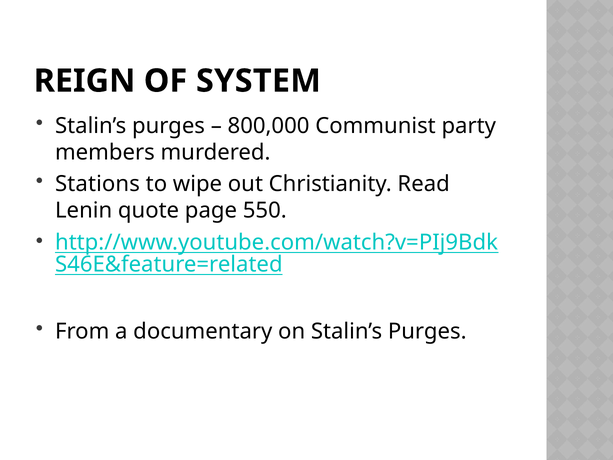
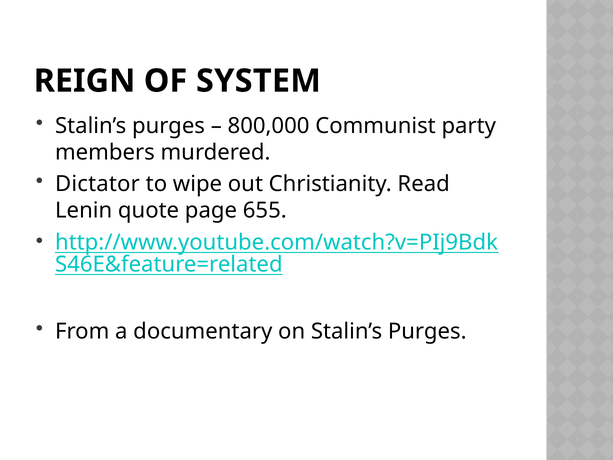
Stations: Stations -> Dictator
550: 550 -> 655
